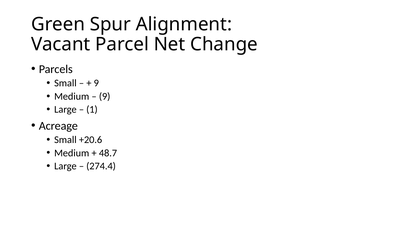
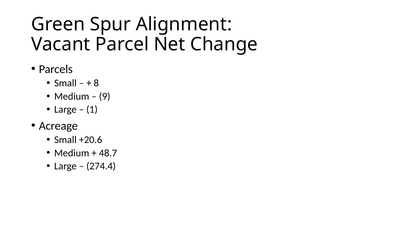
9 at (96, 83): 9 -> 8
